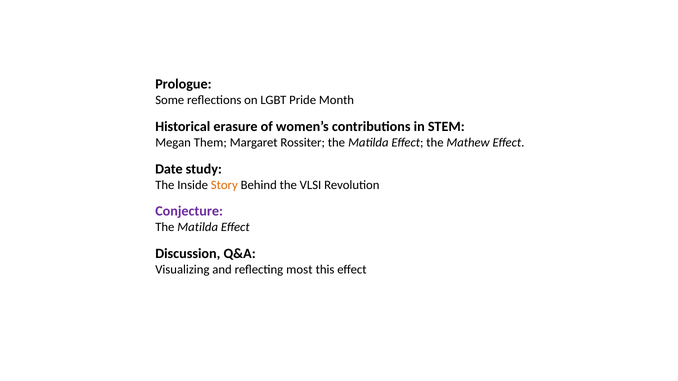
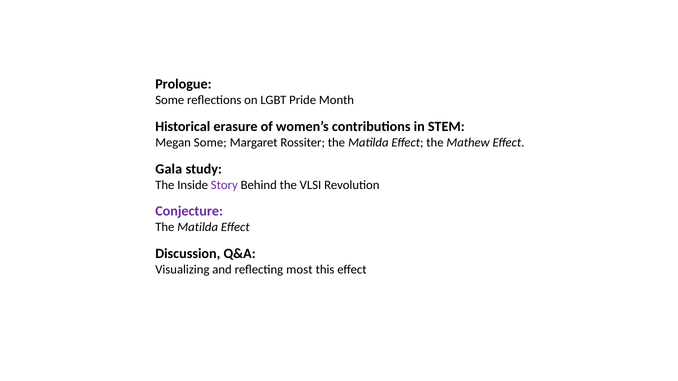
Megan Them: Them -> Some
Date: Date -> Gala
Story colour: orange -> purple
